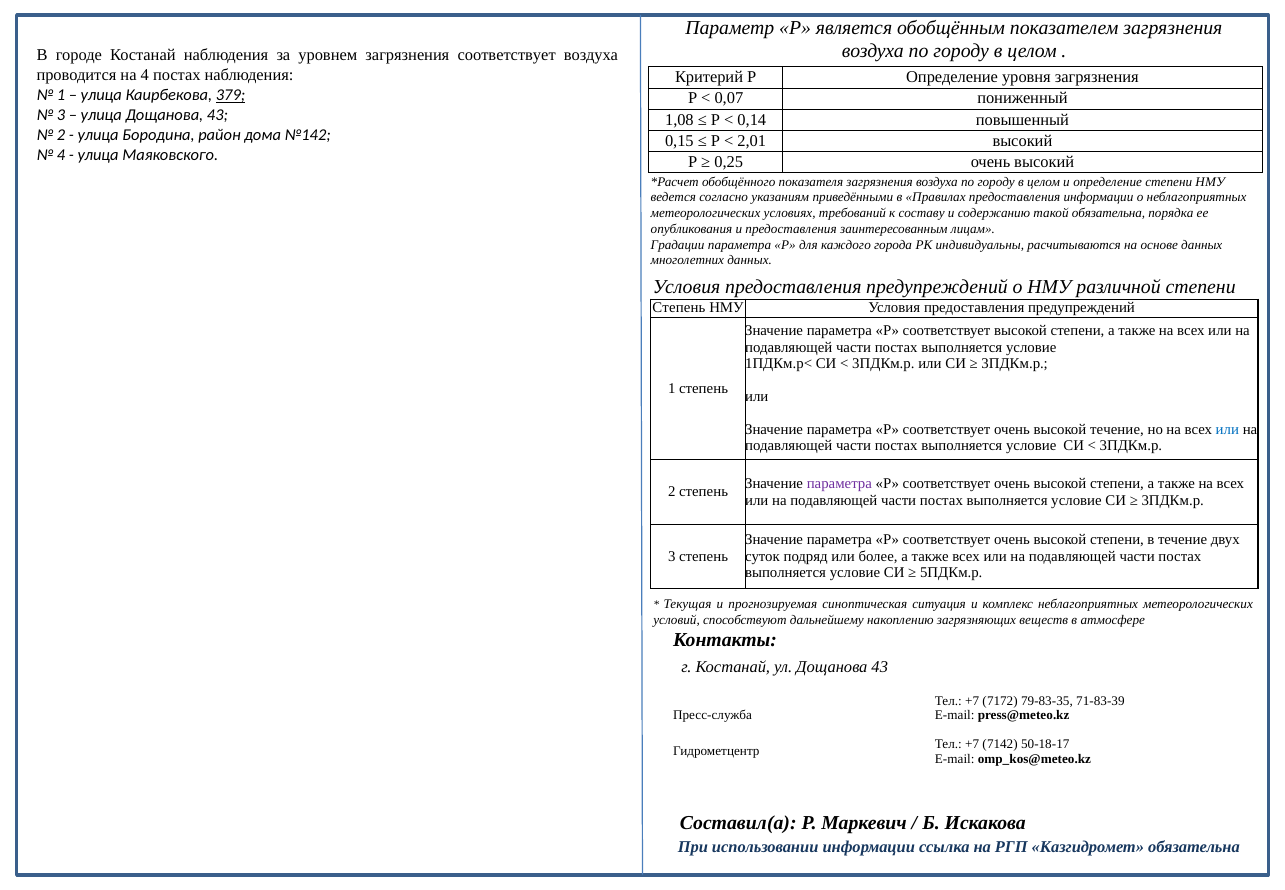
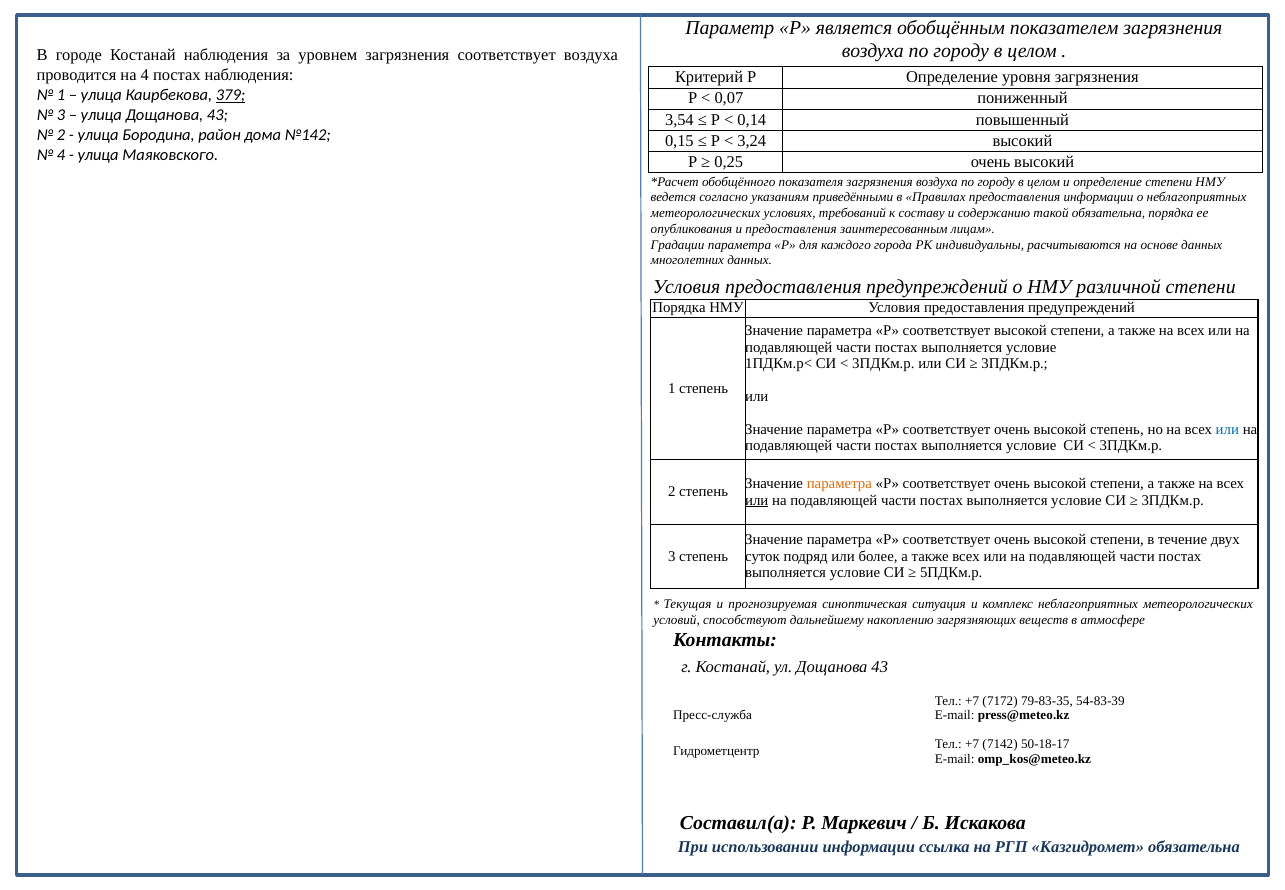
1,08: 1,08 -> 3,54
2,01: 2,01 -> 3,24
Степень at (679, 308): Степень -> Порядка
высокой течение: течение -> степень
параметра at (839, 484) colour: purple -> orange
или at (757, 500) underline: none -> present
71-83-39: 71-83-39 -> 54-83-39
